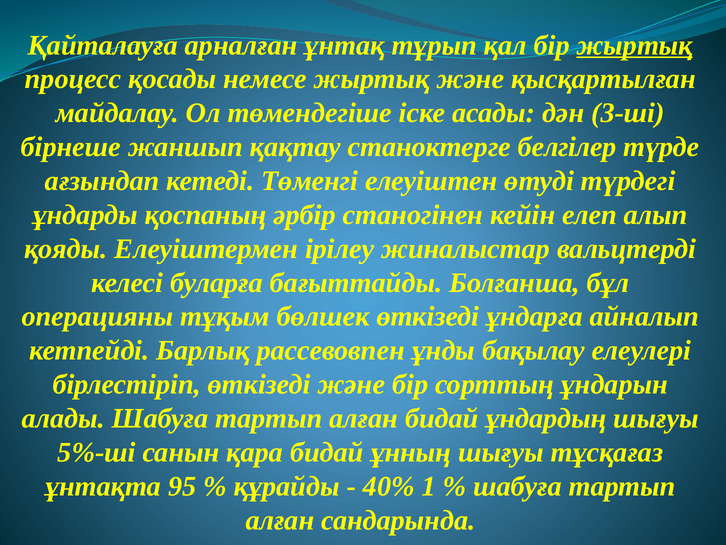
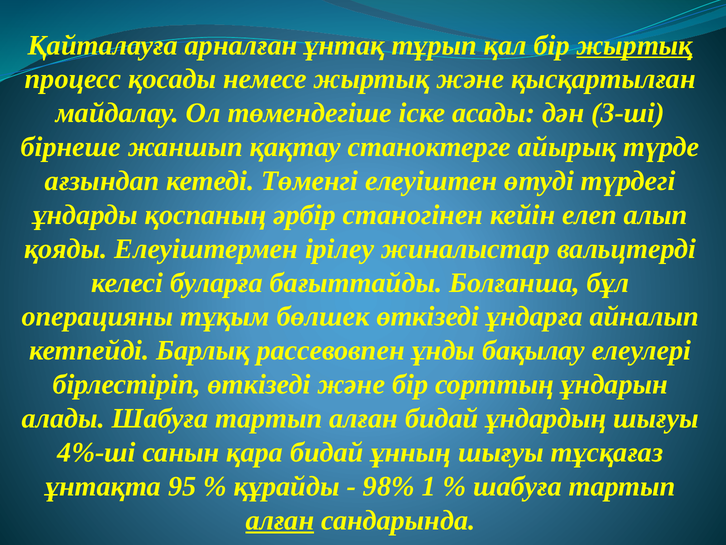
белгiлер: белгiлер -> айырық
5%-шi: 5%-шi -> 4%-шi
40%: 40% -> 98%
алған at (280, 520) underline: none -> present
